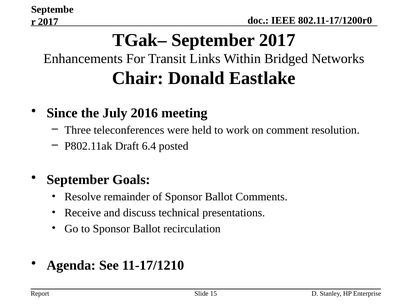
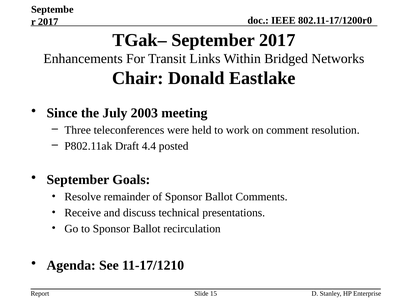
2016: 2016 -> 2003
6.4: 6.4 -> 4.4
